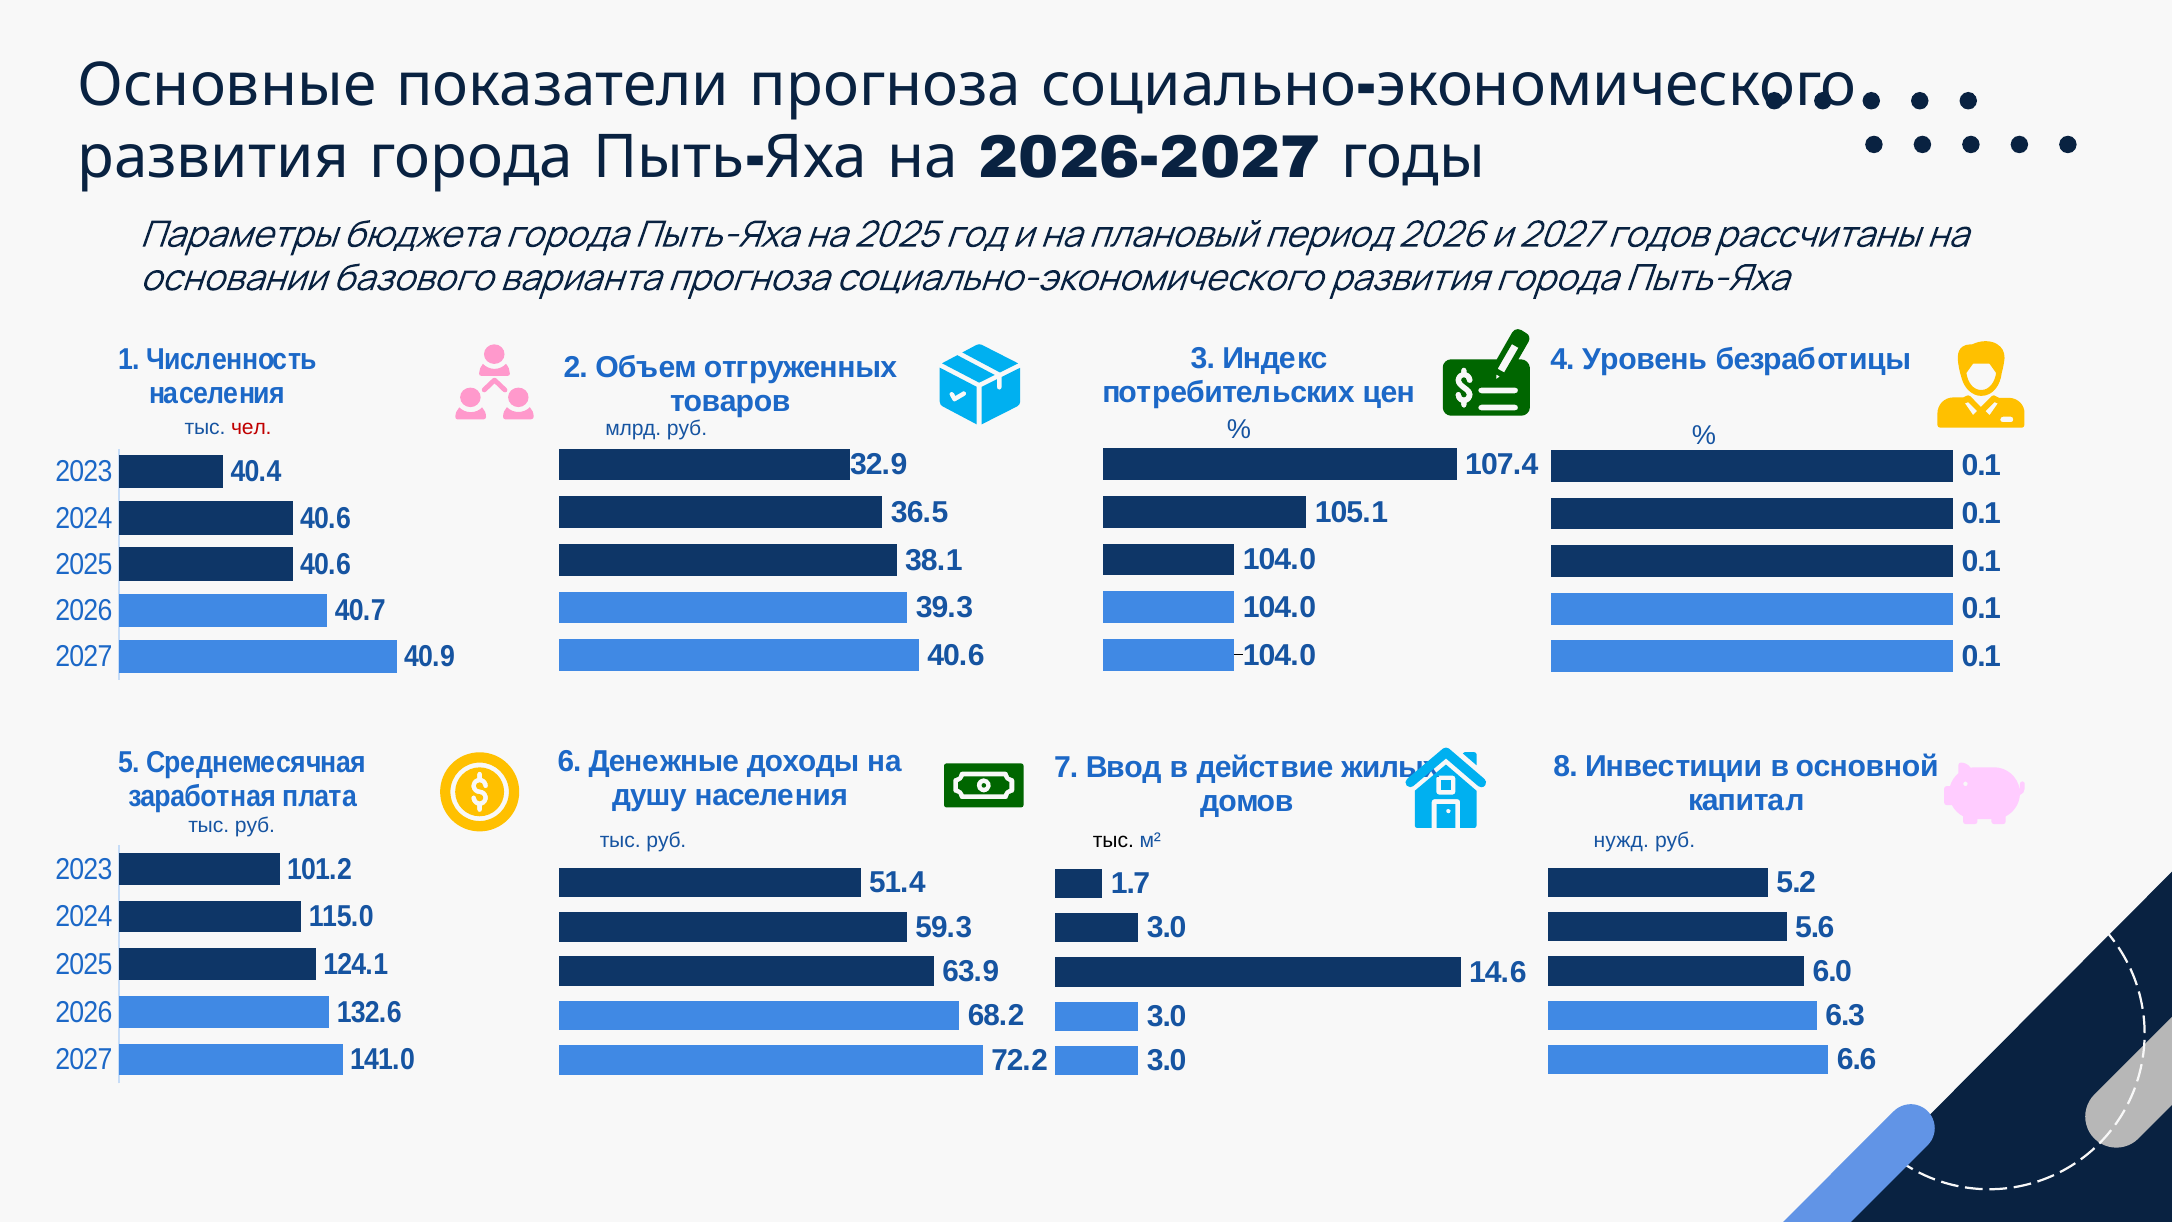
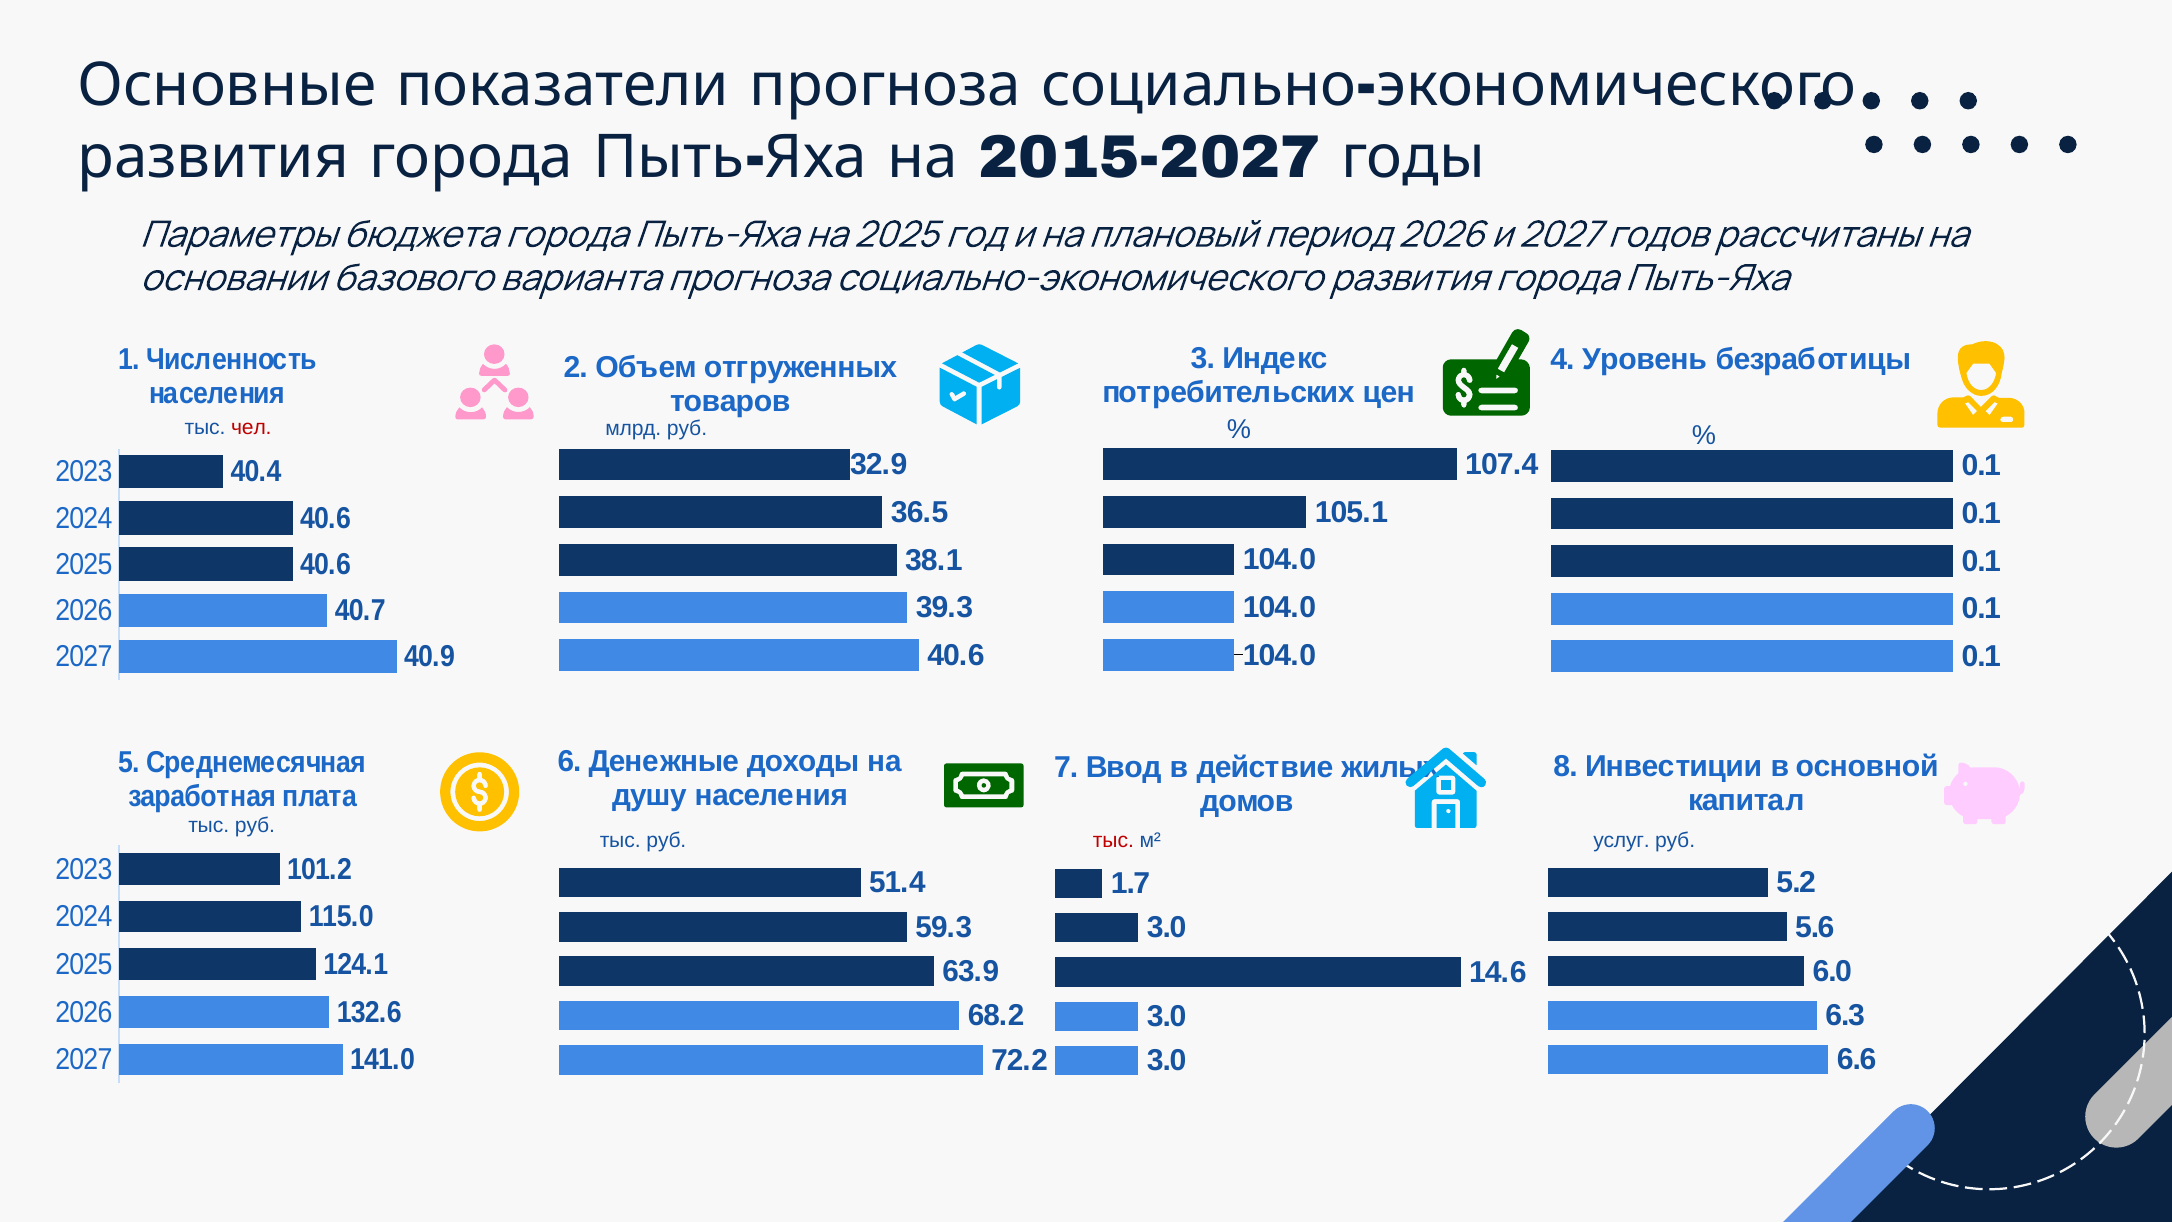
2026-2027: 2026-2027 -> 2015-2027
тыс at (1113, 841) colour: black -> red
нужд: нужд -> услуг
